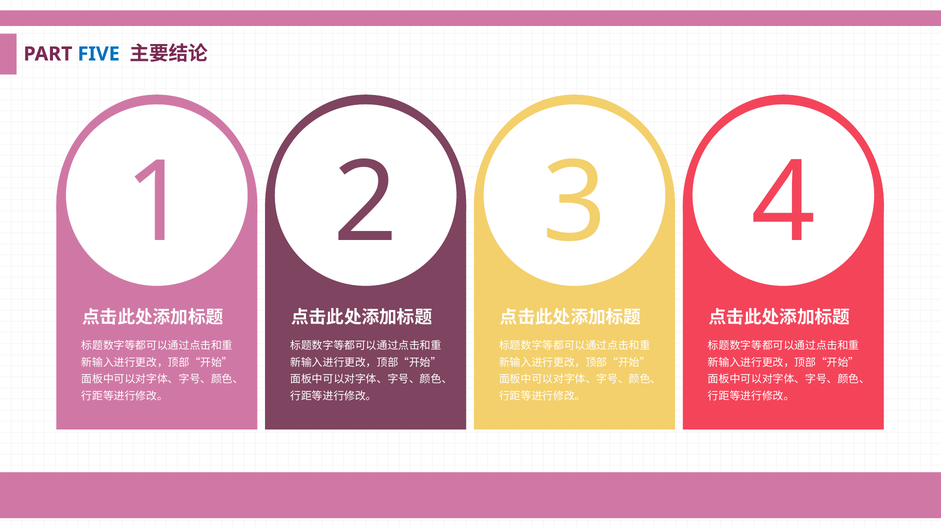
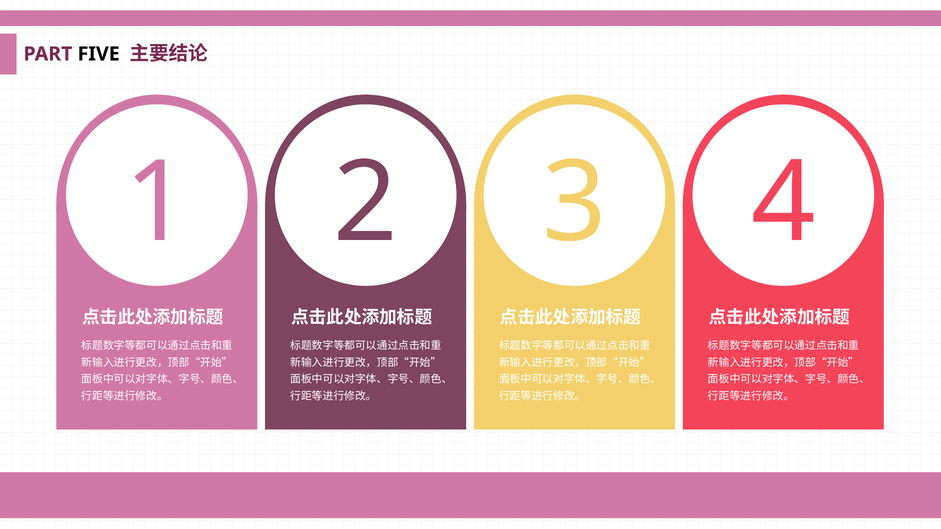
FIVE colour: blue -> black
